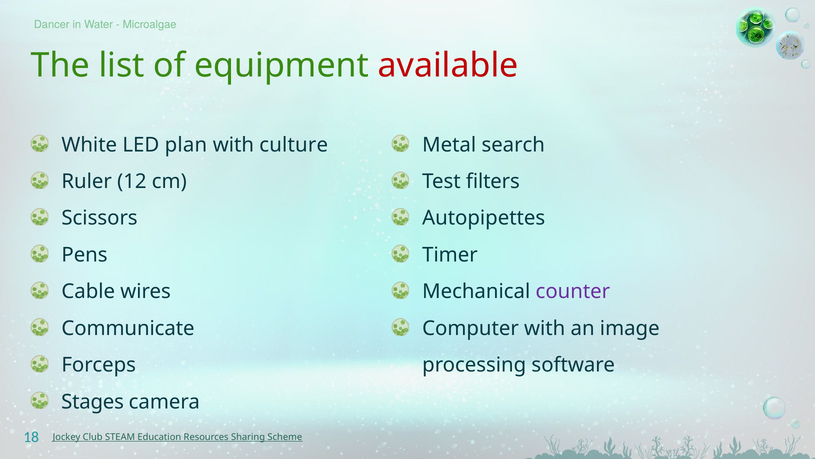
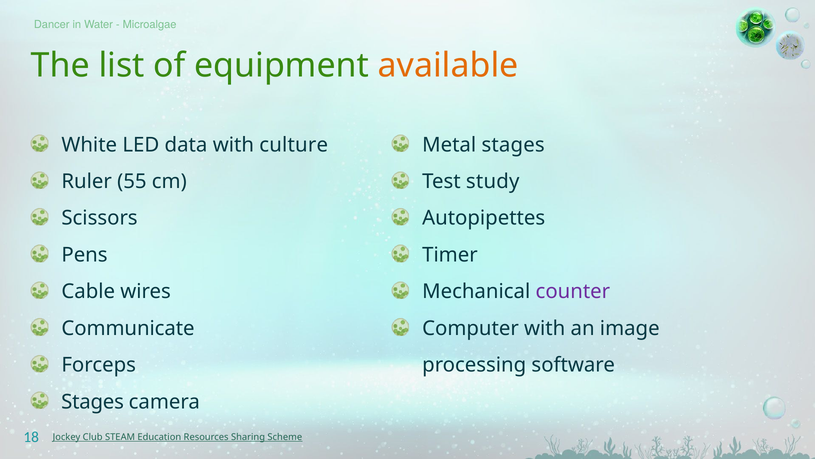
available colour: red -> orange
plan: plan -> data
Metal search: search -> stages
12: 12 -> 55
filters: filters -> study
